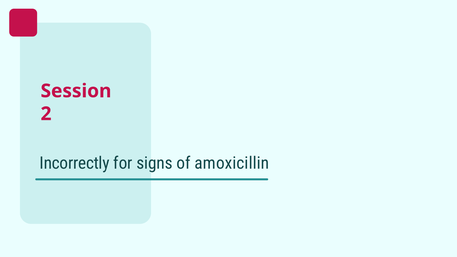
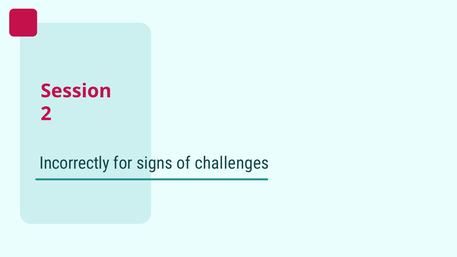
amoxicillin: amoxicillin -> challenges
